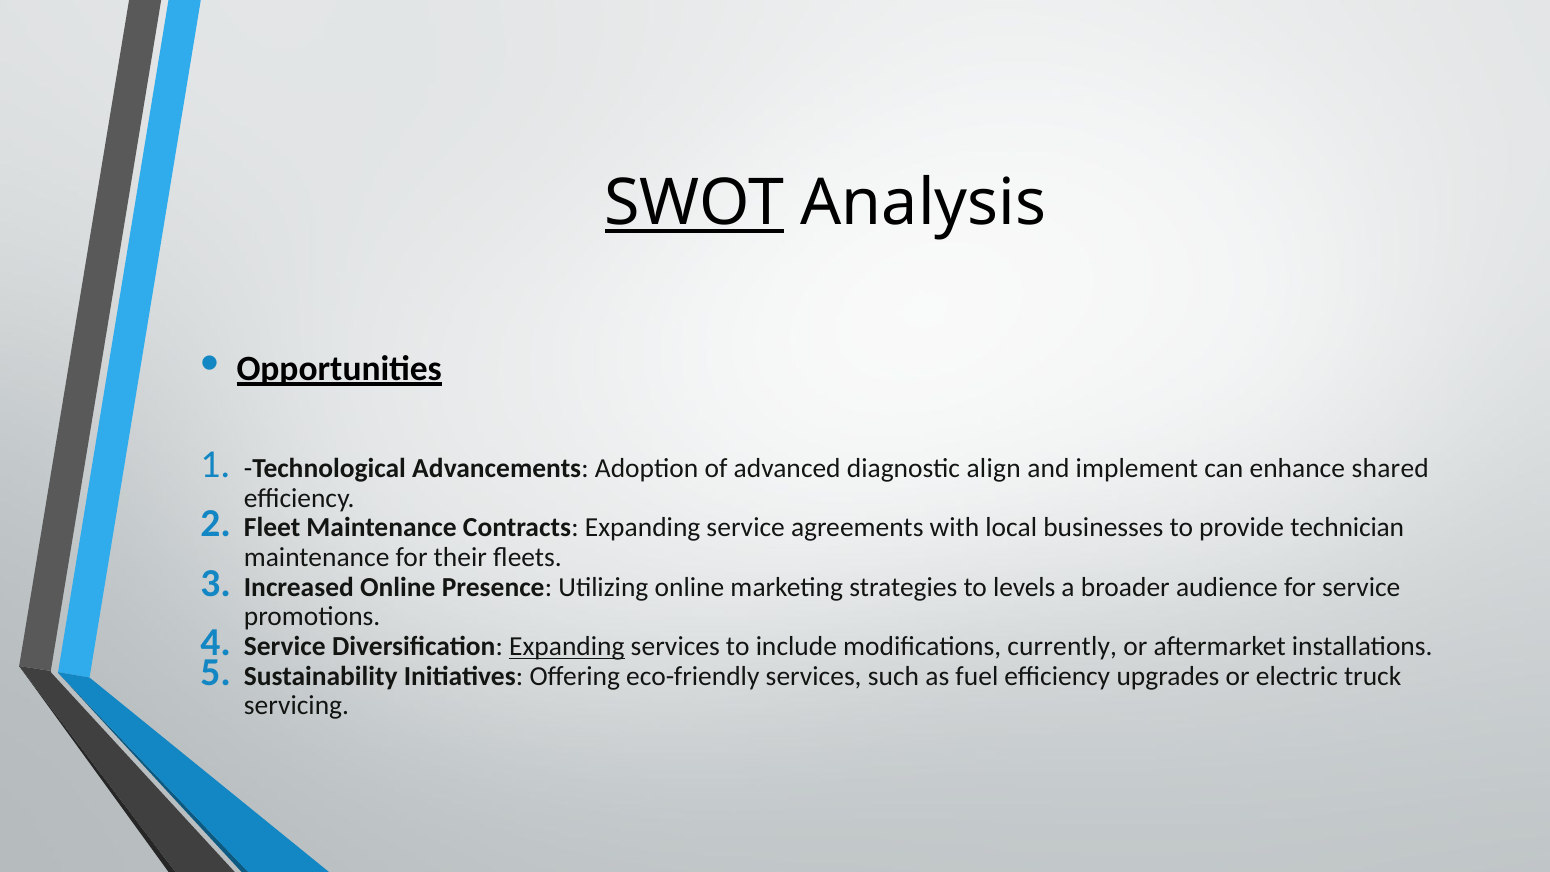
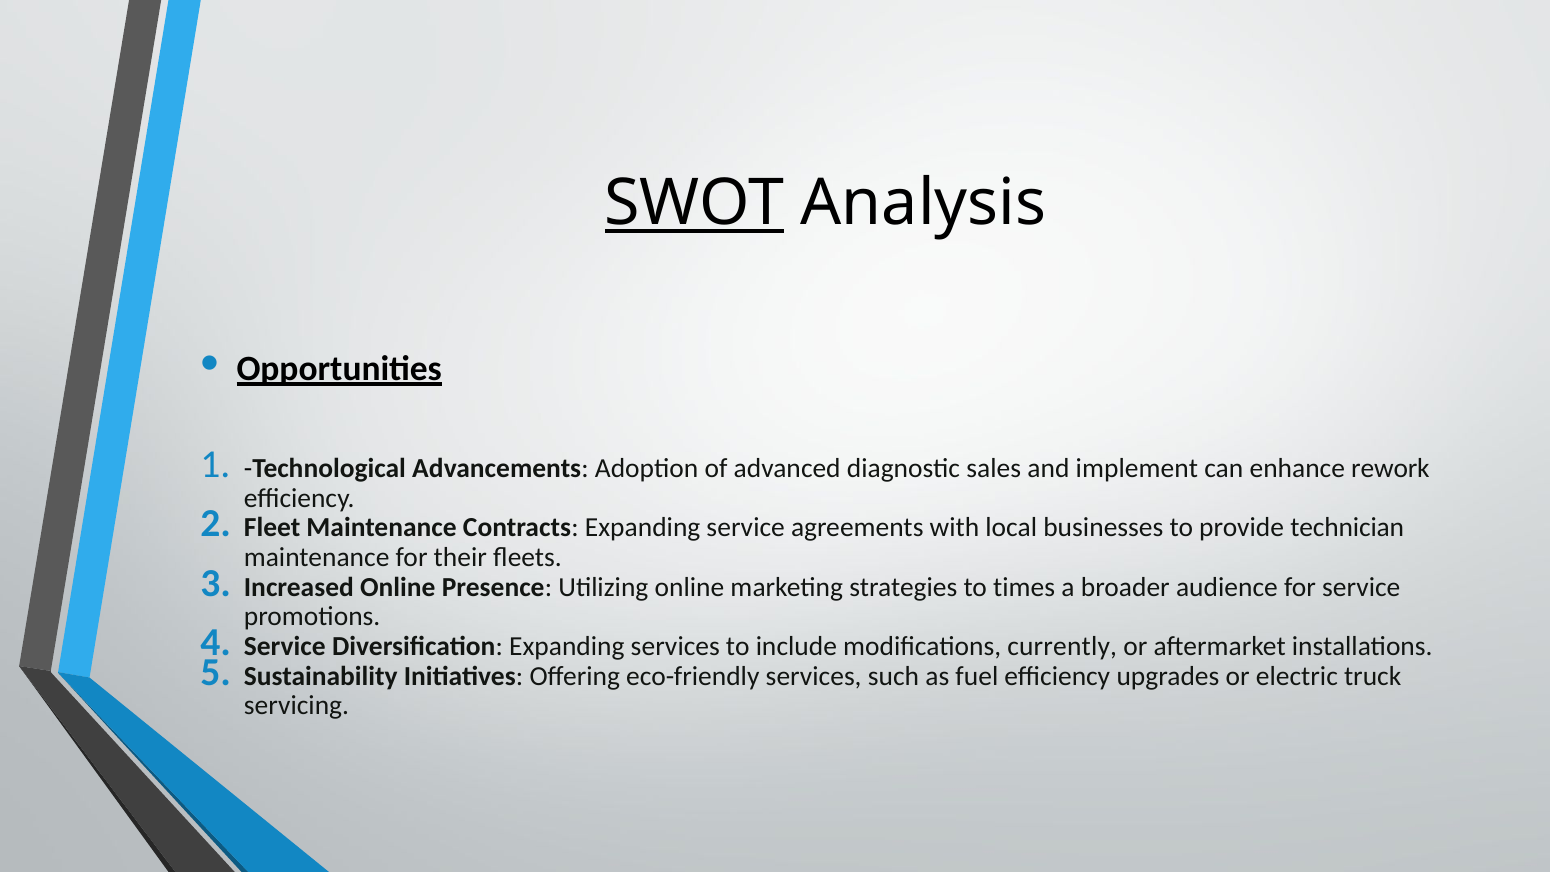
align: align -> sales
shared: shared -> rework
levels: levels -> times
Expanding at (567, 646) underline: present -> none
